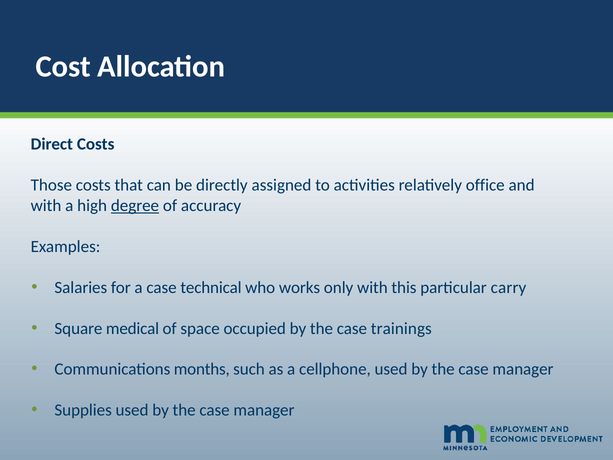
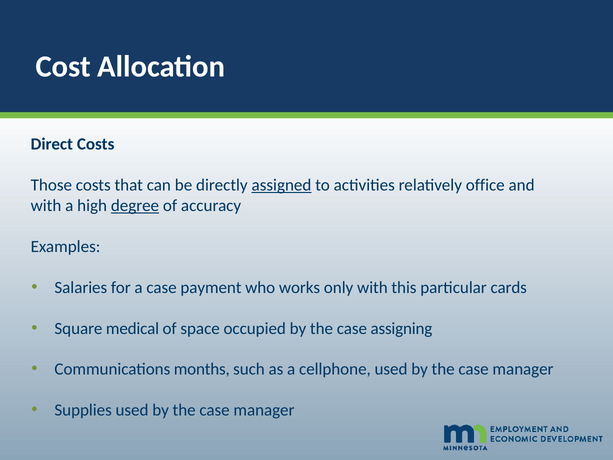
assigned underline: none -> present
technical: technical -> payment
carry: carry -> cards
trainings: trainings -> assigning
